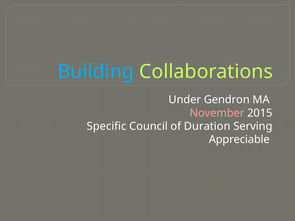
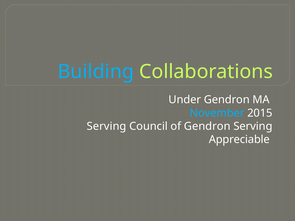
November colour: pink -> light blue
Specific at (107, 126): Specific -> Serving
of Duration: Duration -> Gendron
